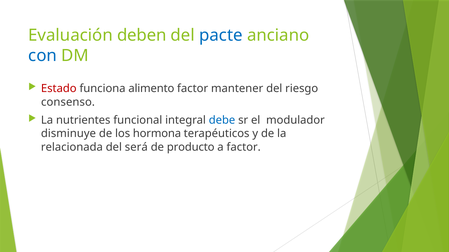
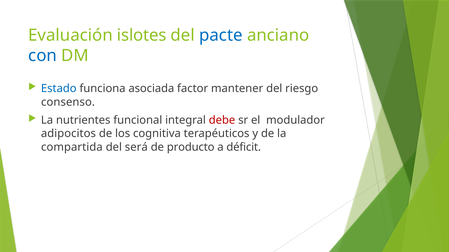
deben: deben -> islotes
Estado colour: red -> blue
alimento: alimento -> asociada
debe colour: blue -> red
disminuye: disminuye -> adipocitos
hormona: hormona -> cognitiva
relacionada: relacionada -> compartida
a factor: factor -> déficit
